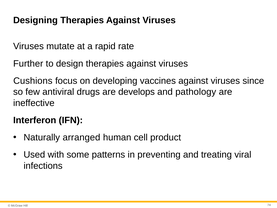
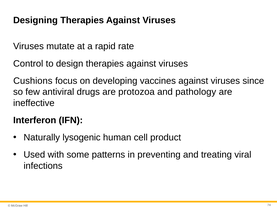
Further: Further -> Control
develops: develops -> protozoa
arranged: arranged -> lysogenic
